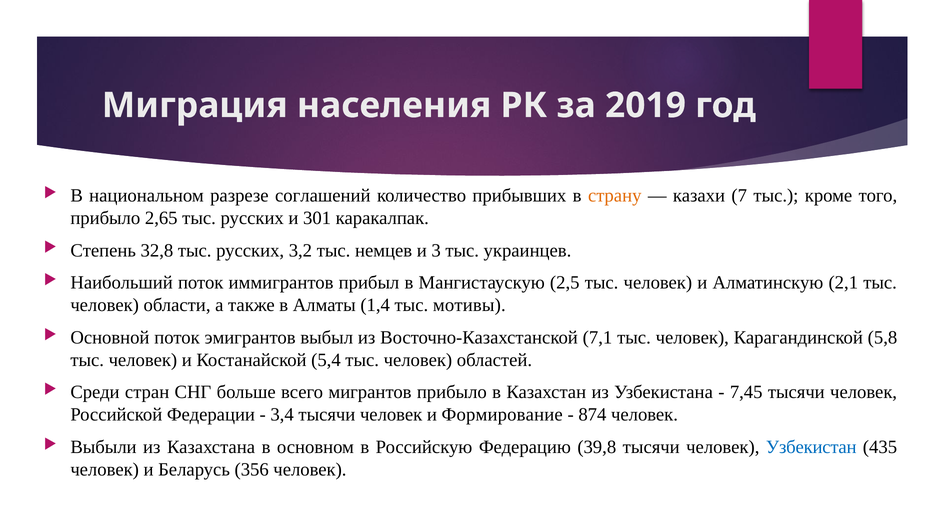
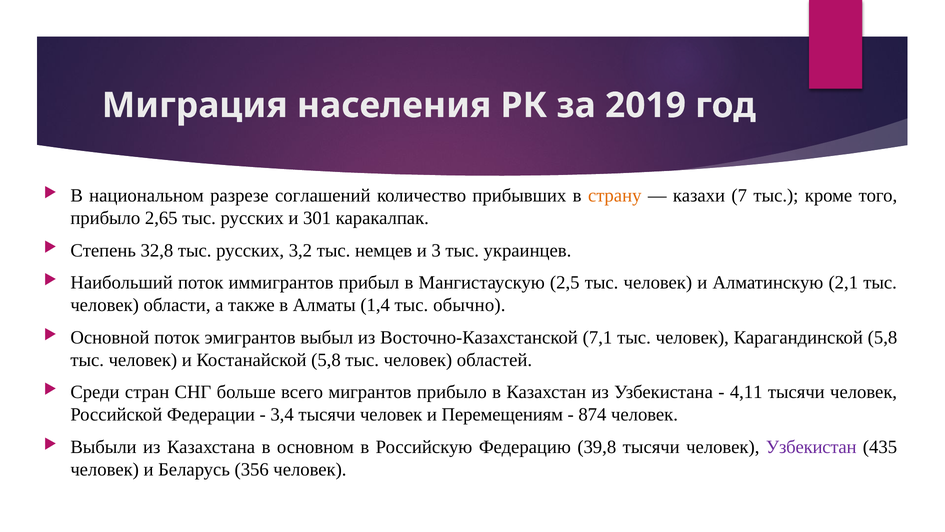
мотивы: мотивы -> обычно
Костанайской 5,4: 5,4 -> 5,8
7,45: 7,45 -> 4,11
Формирование: Формирование -> Перемещениям
Узбекистан colour: blue -> purple
